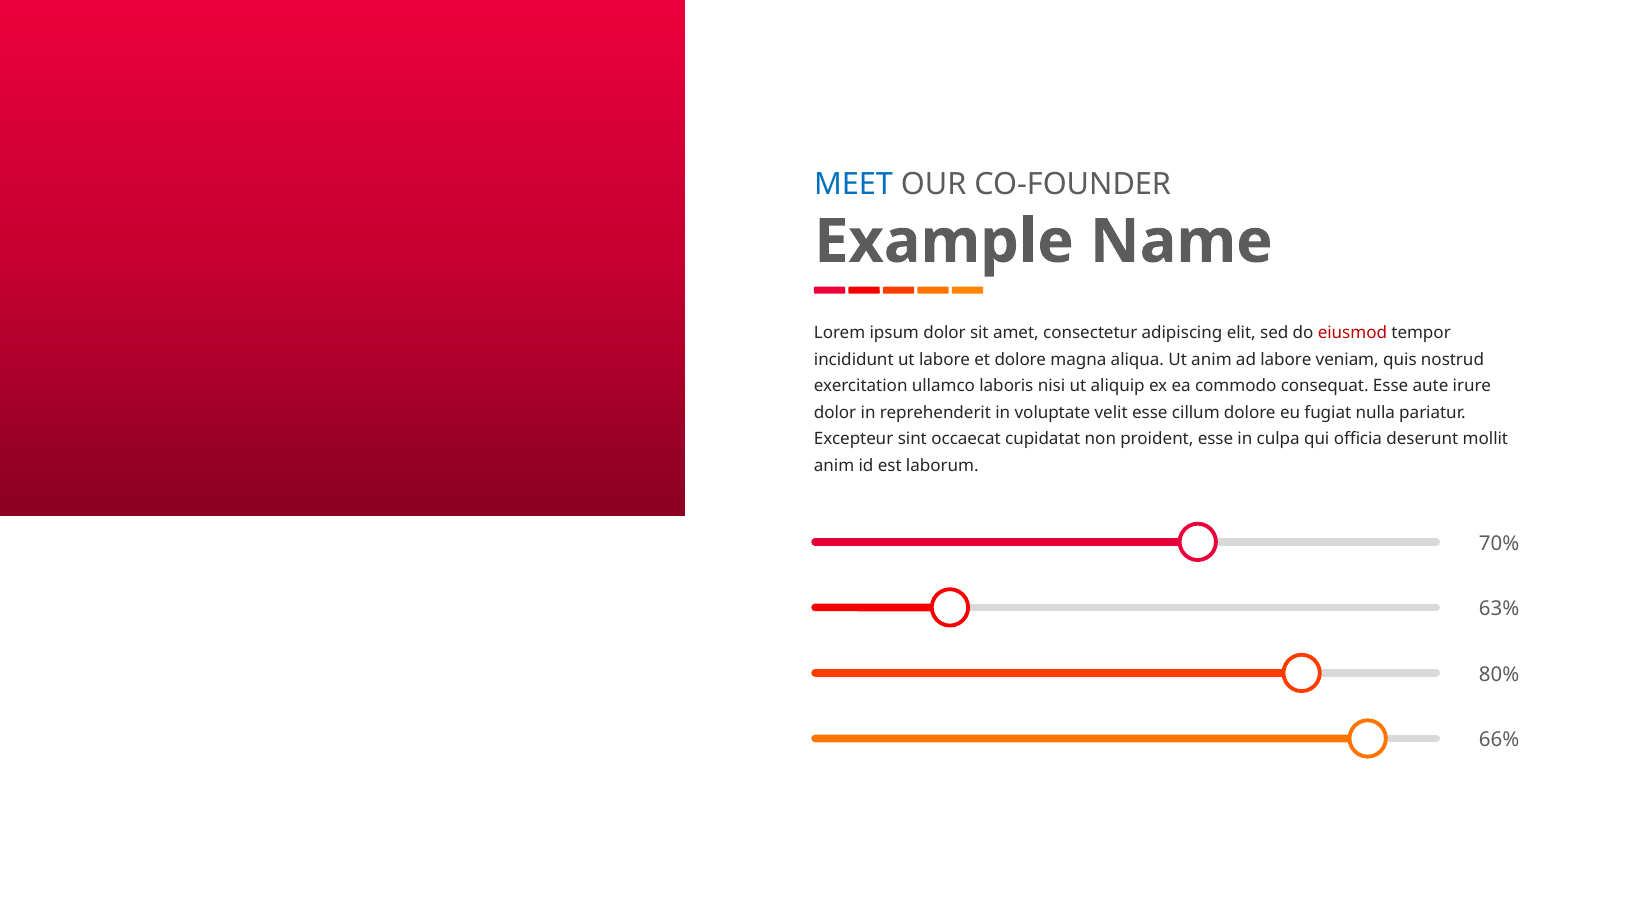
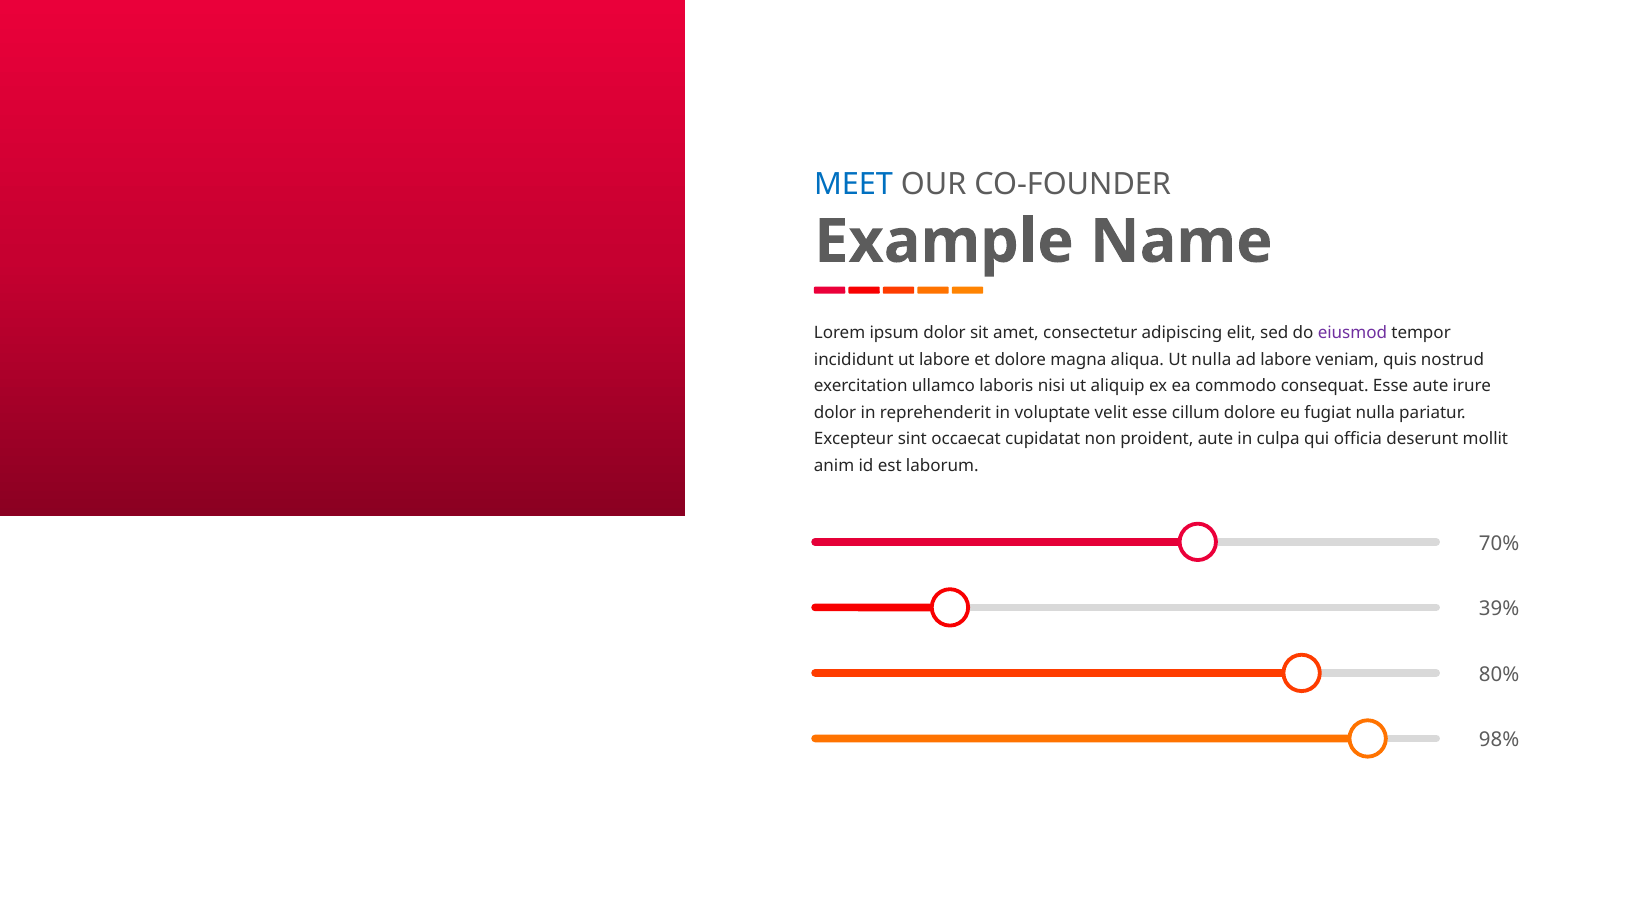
eiusmod colour: red -> purple
Ut anim: anim -> nulla
proident esse: esse -> aute
63%: 63% -> 39%
66%: 66% -> 98%
